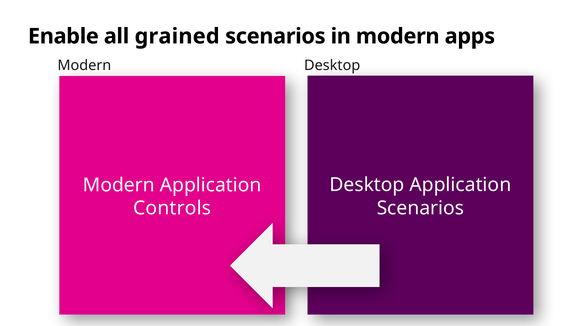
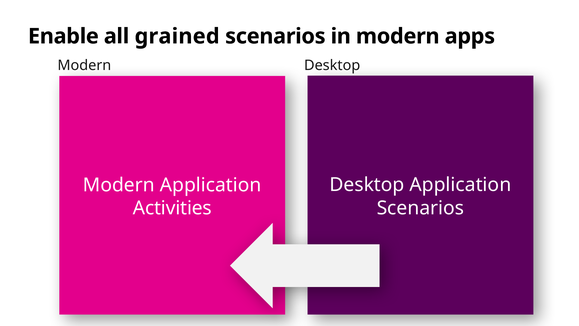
Controls: Controls -> Activities
